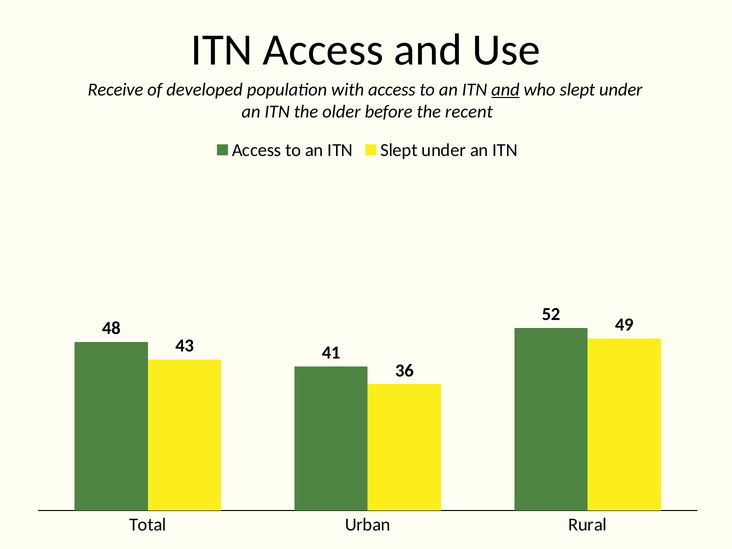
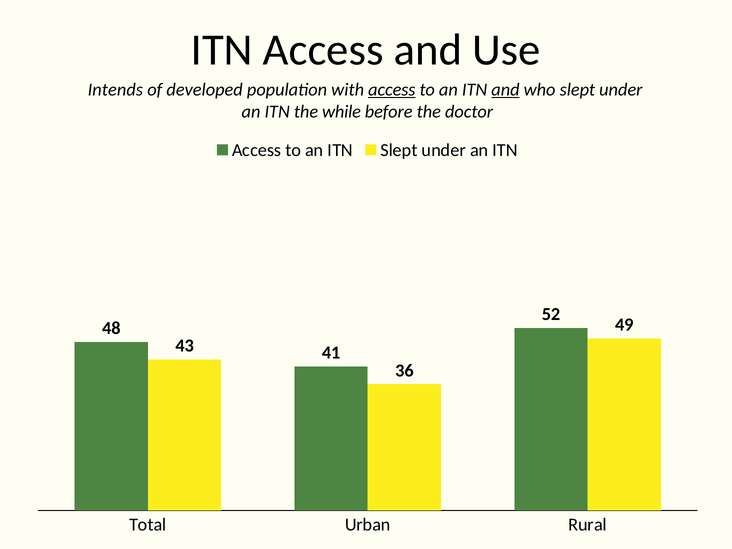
Receive: Receive -> Intends
access at (392, 90) underline: none -> present
older: older -> while
recent: recent -> doctor
